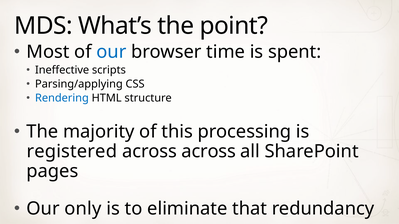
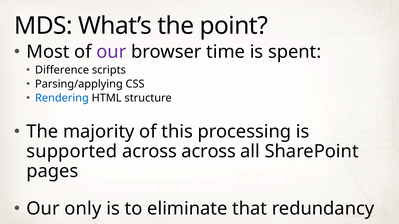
our at (111, 52) colour: blue -> purple
Ineffective: Ineffective -> Difference
registered: registered -> supported
